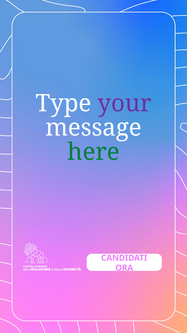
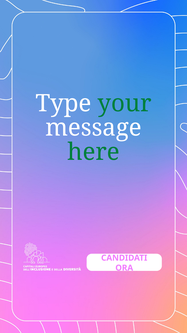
your colour: purple -> green
